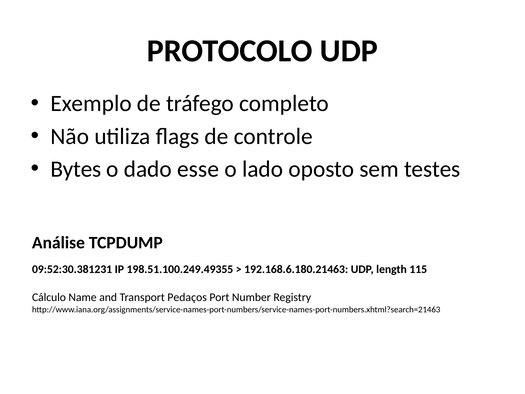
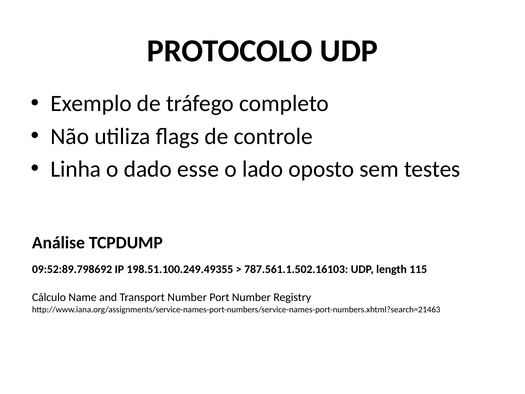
Bytes: Bytes -> Linha
09:52:30.381231: 09:52:30.381231 -> 09:52:89.798692
192.168.6.180.21463: 192.168.6.180.21463 -> 787.561.1.502.16103
Transport Pedaços: Pedaços -> Number
